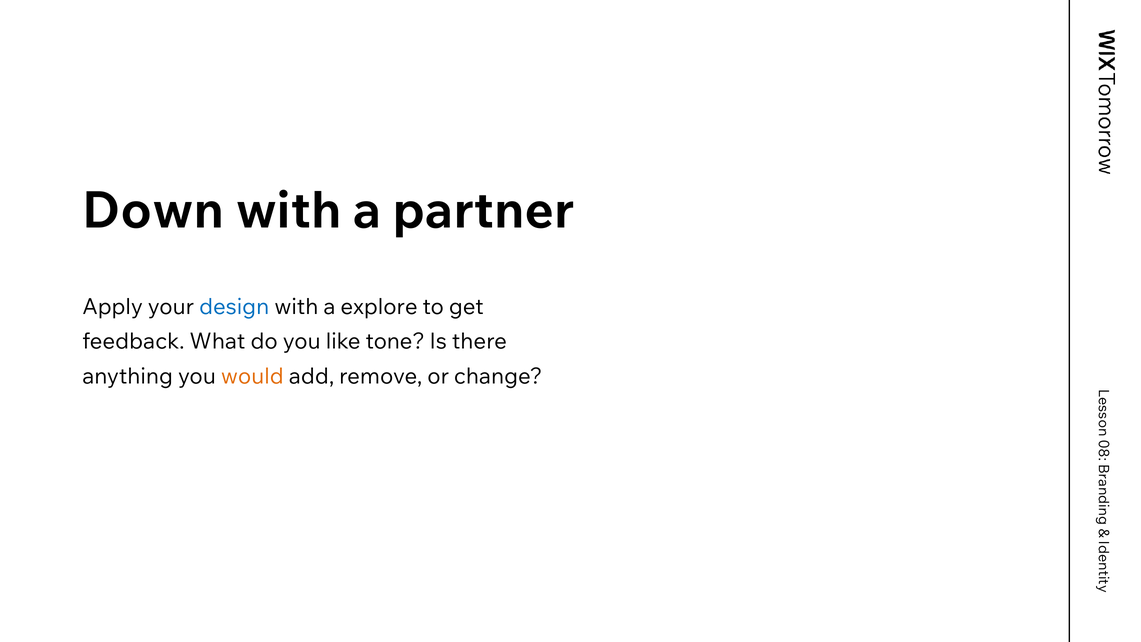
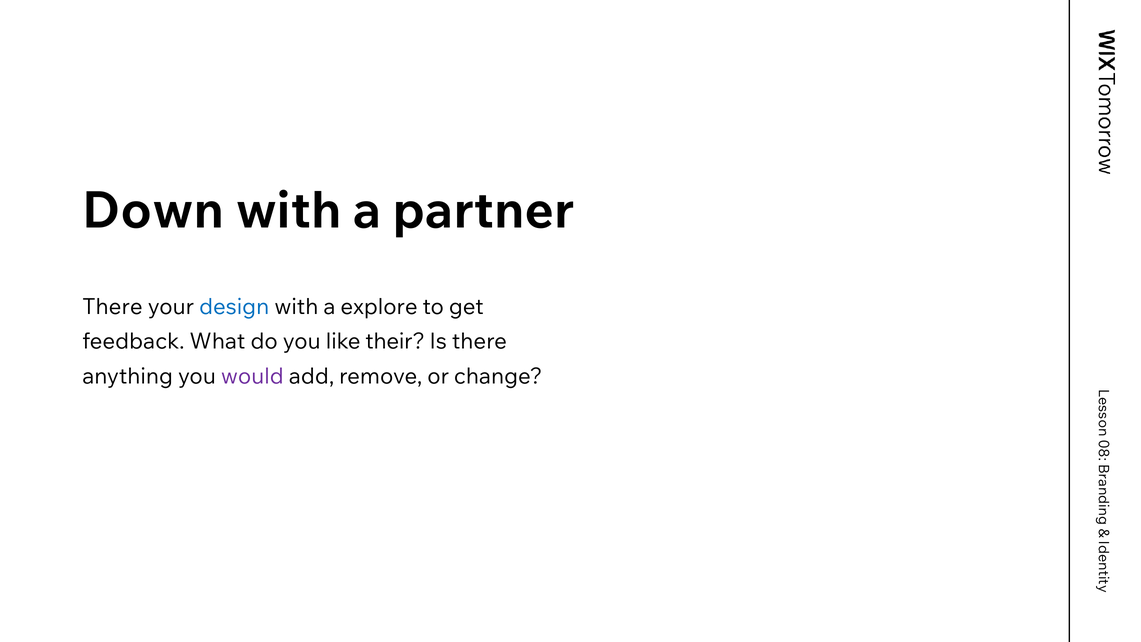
Apply at (113, 307): Apply -> There
tone: tone -> their
would colour: orange -> purple
